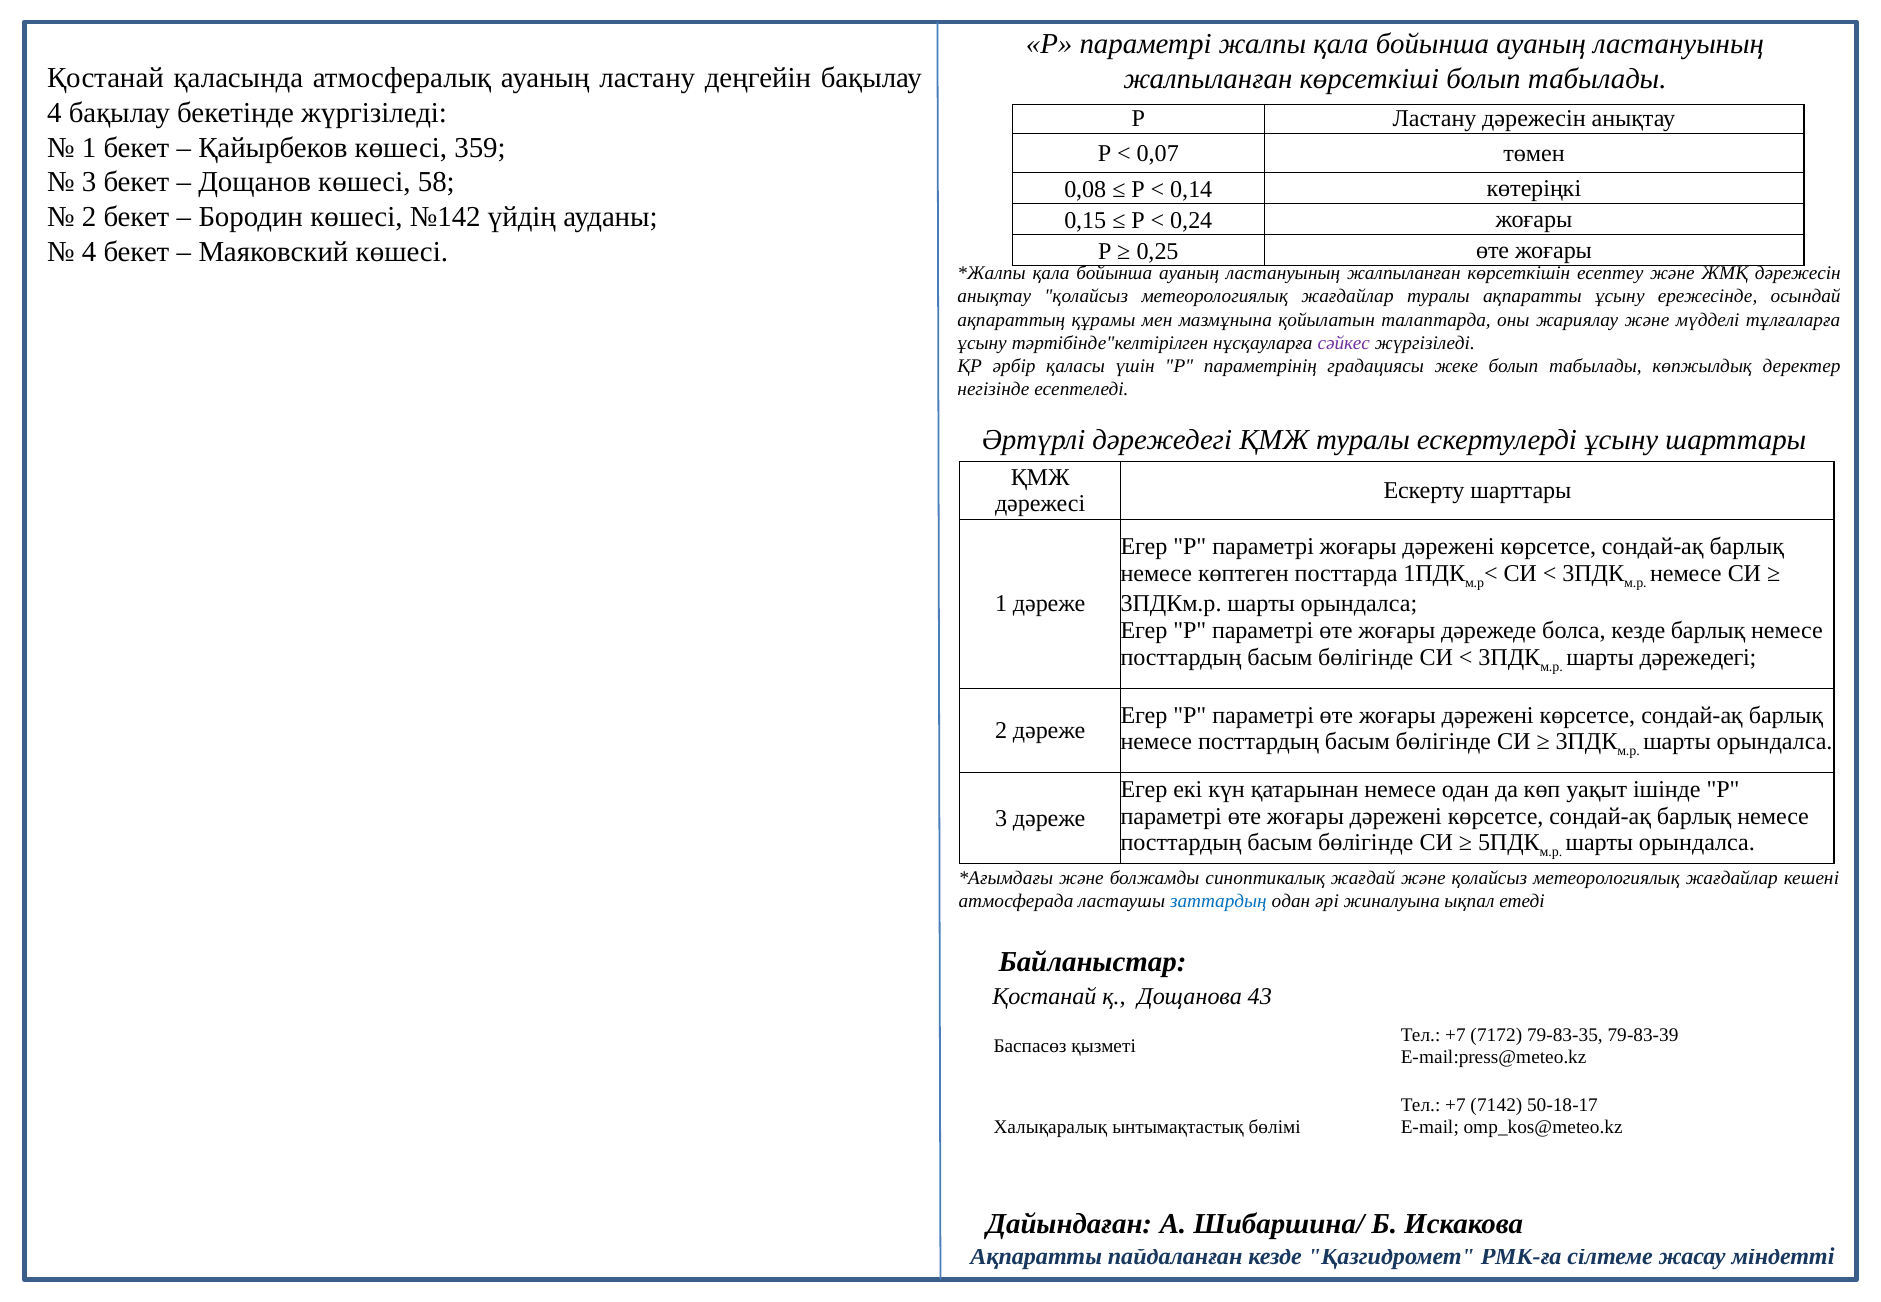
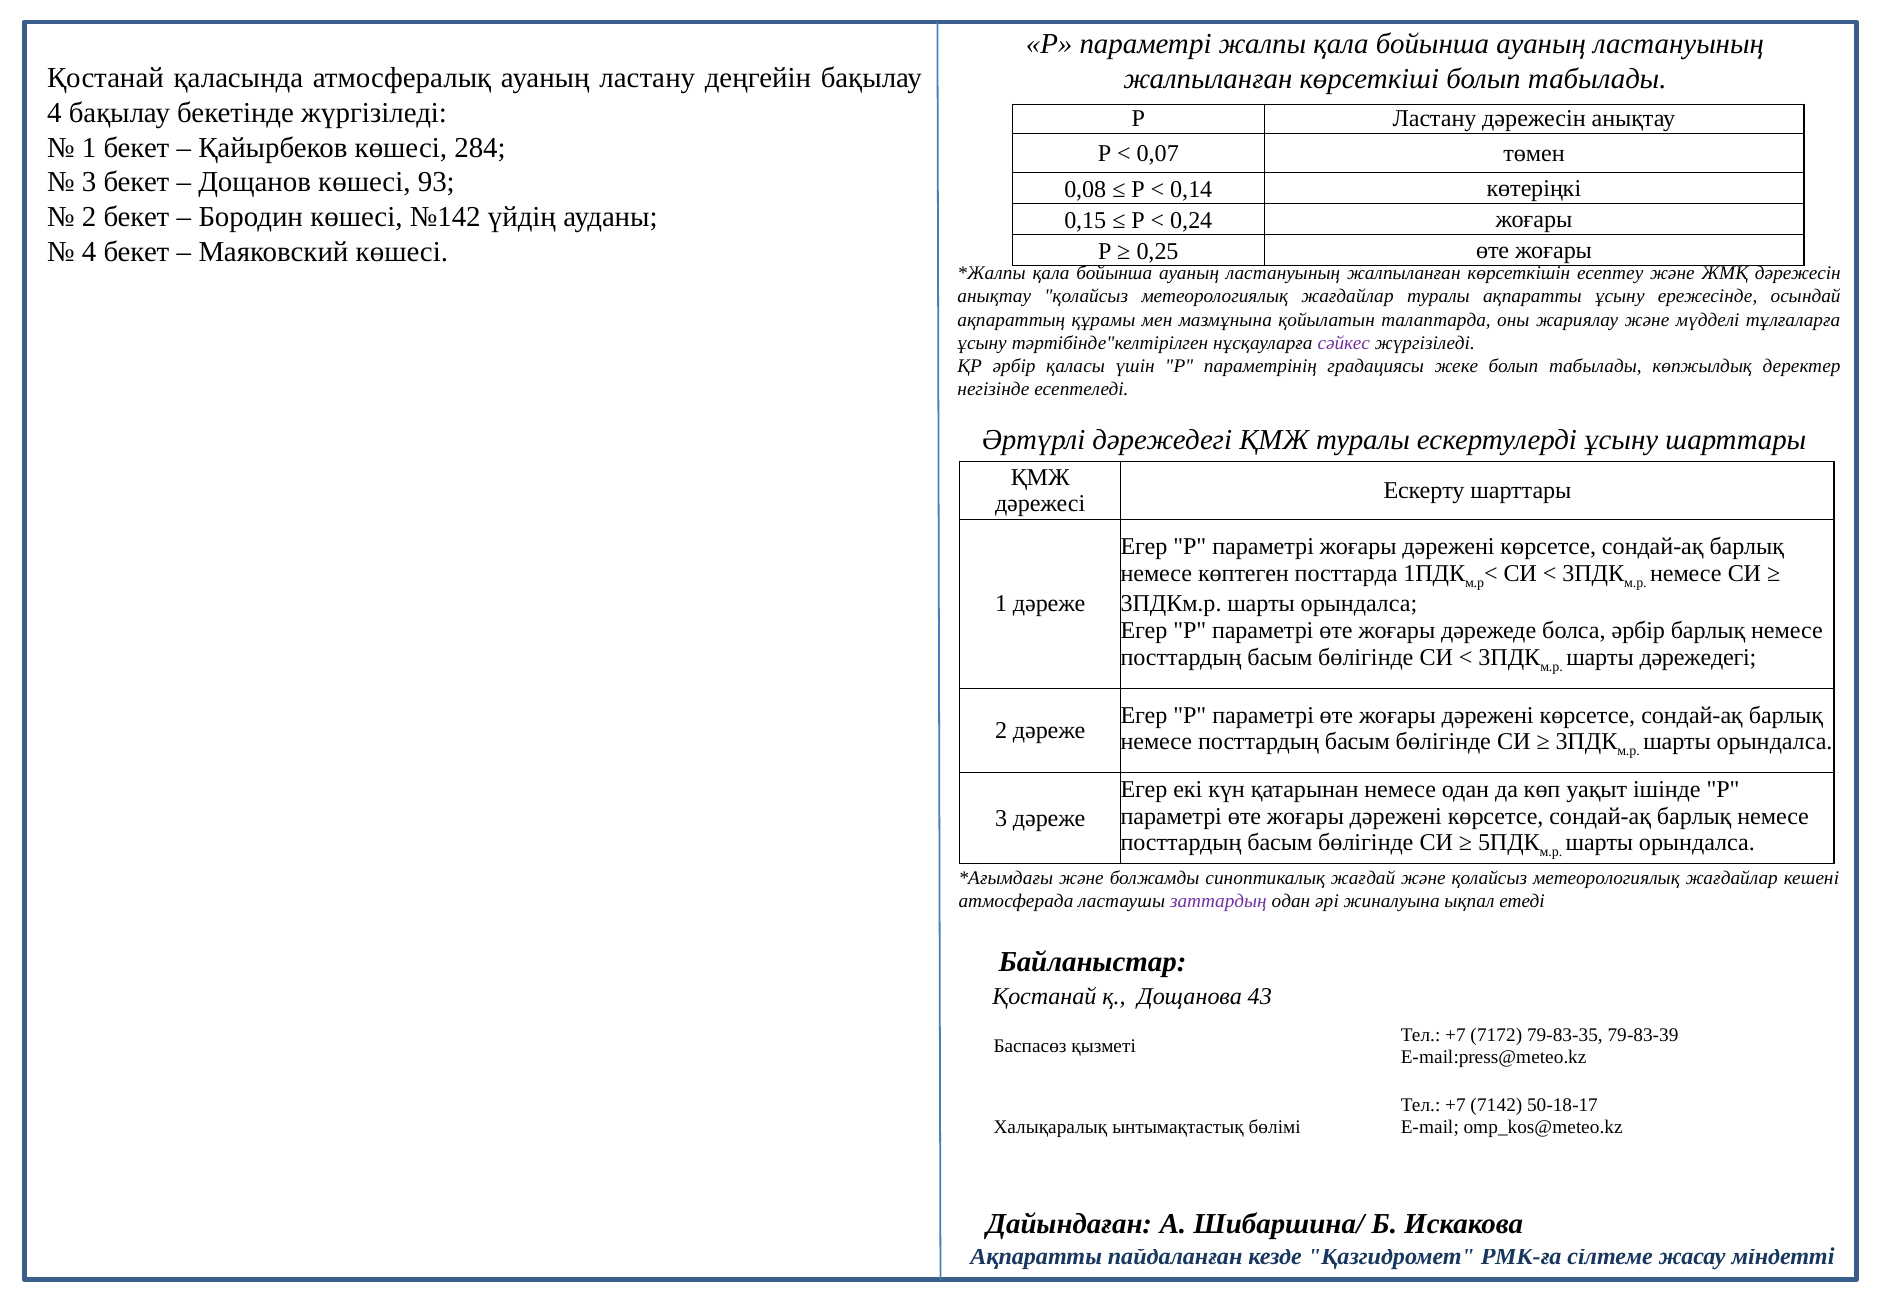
359: 359 -> 284
58: 58 -> 93
болса кезде: кезде -> әрбір
заттардың colour: blue -> purple
